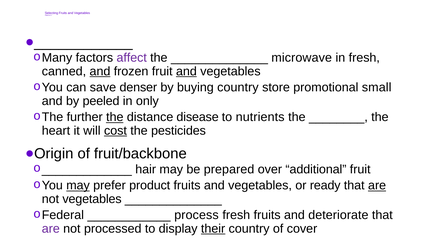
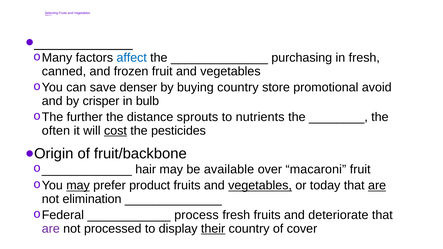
affect colour: purple -> blue
microwave: microwave -> purchasing
and at (100, 71) underline: present -> none
and at (186, 71) underline: present -> none
small: small -> avoid
peeled: peeled -> crisper
only: only -> bulb
the at (115, 117) underline: present -> none
disease: disease -> sprouts
heart: heart -> often
prepared: prepared -> available
additional: additional -> macaroni
vegetables at (260, 186) underline: none -> present
ready: ready -> today
not vegetables: vegetables -> elimination
